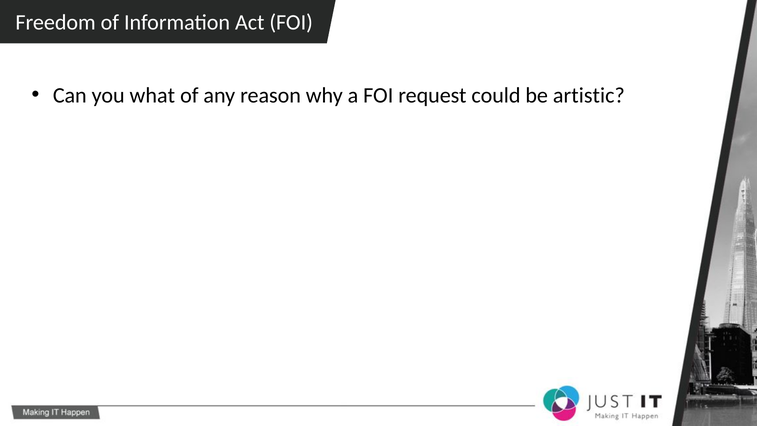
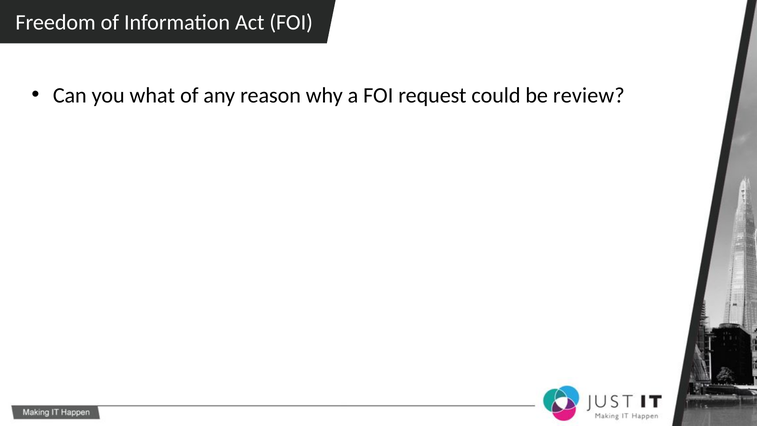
artistic: artistic -> review
